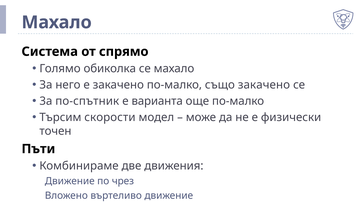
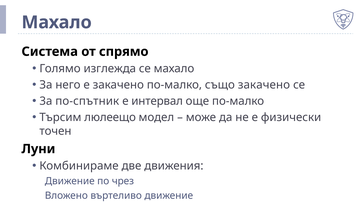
обиколка: обиколка -> изглежда
варианта: варианта -> интервал
скорости: скорости -> люлеещо
Пъти: Пъти -> Луни
